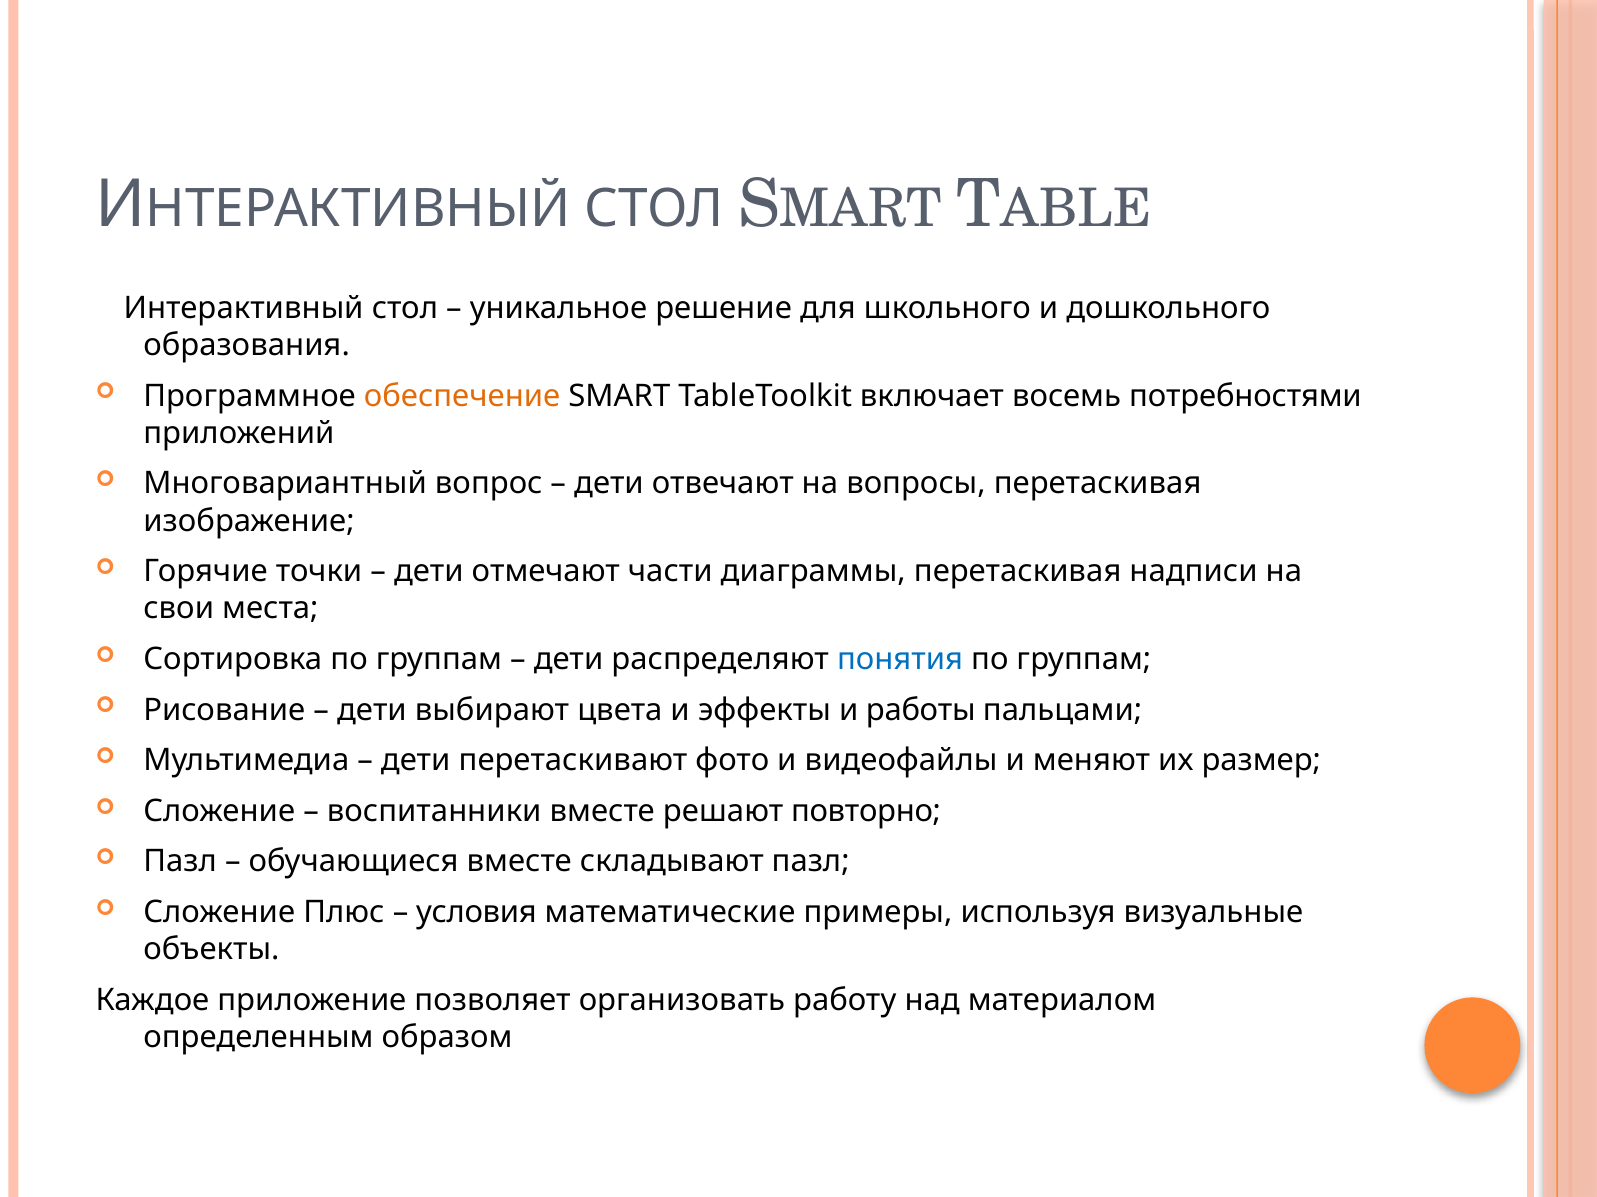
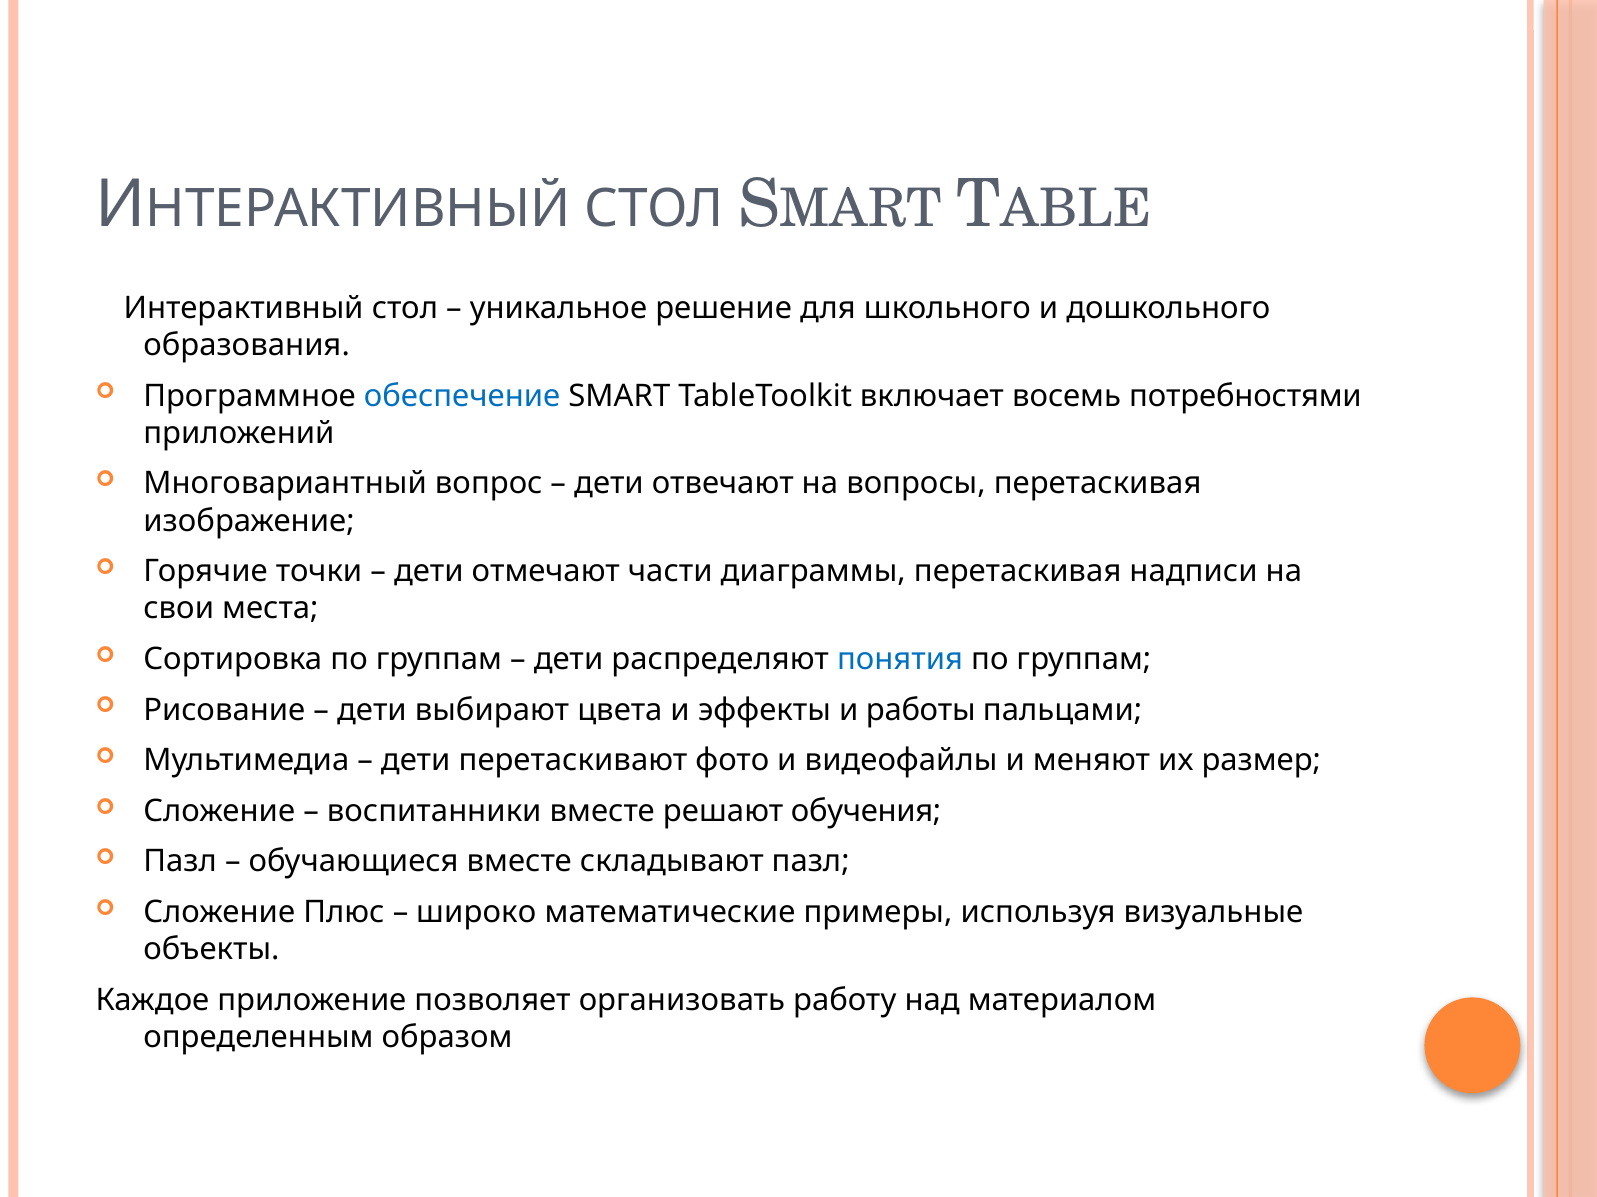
обеспечение colour: orange -> blue
повторно: повторно -> обучения
условия: условия -> широко
